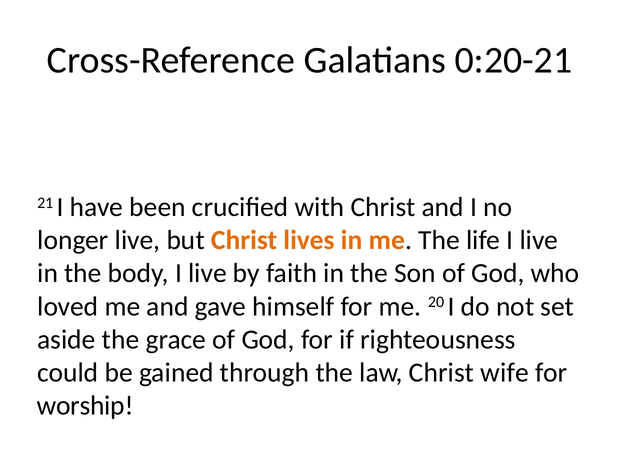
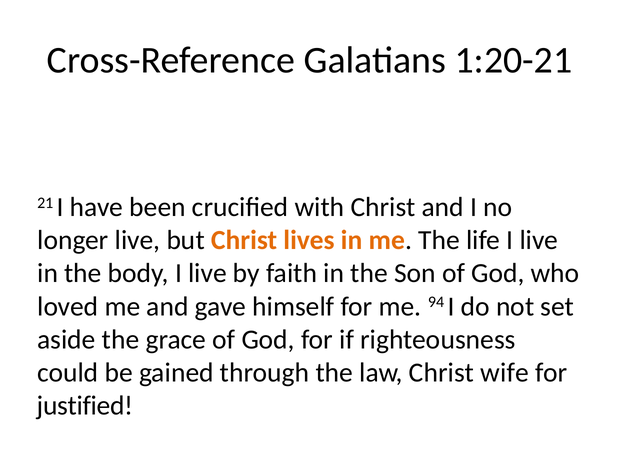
0:20-21: 0:20-21 -> 1:20-21
20: 20 -> 94
worship: worship -> justified
